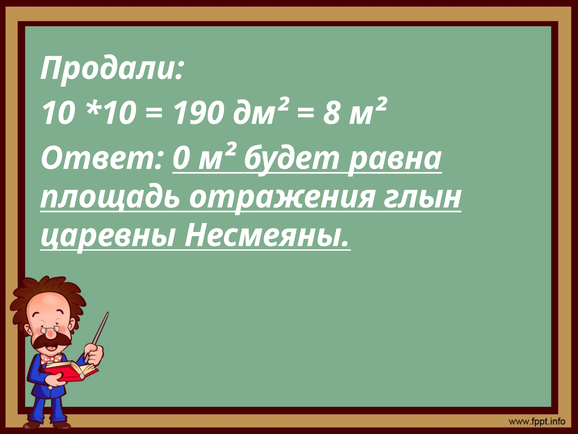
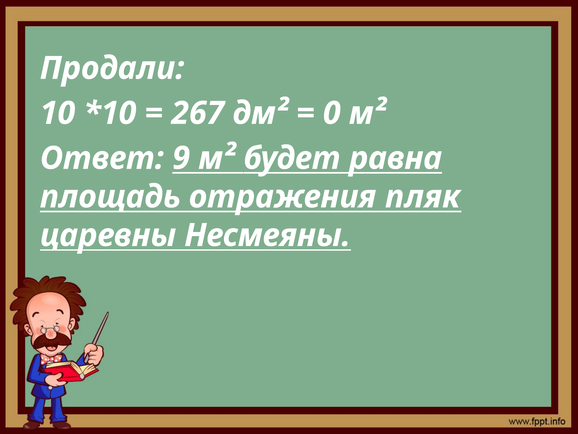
190: 190 -> 267
8: 8 -> 0
0: 0 -> 9
глын: глын -> пляк
